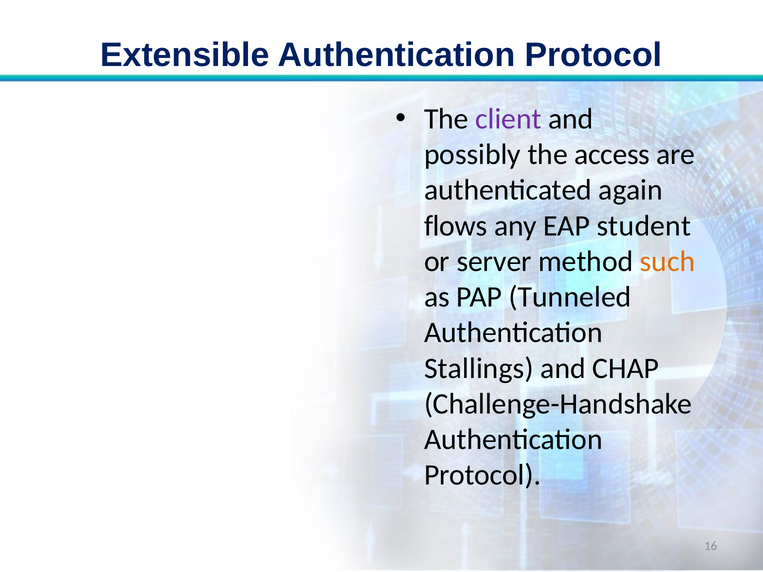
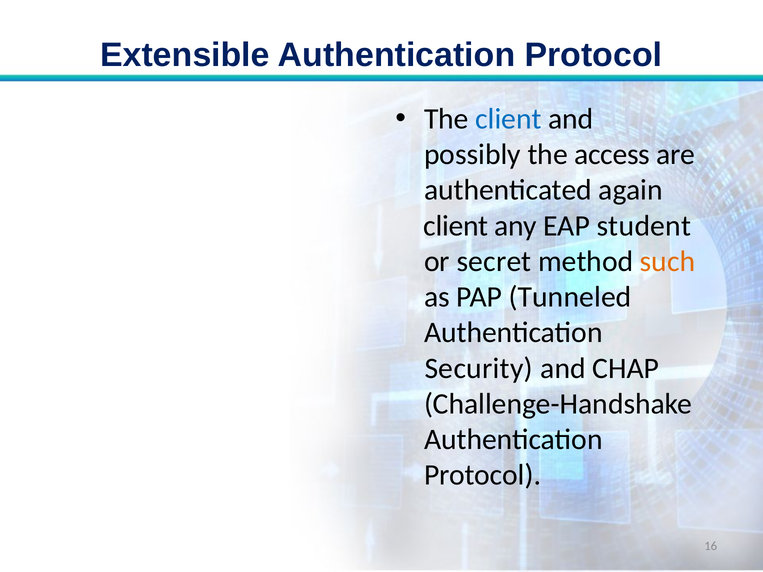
client at (508, 119) colour: purple -> blue
flows at (456, 226): flows -> client
server: server -> secret
Stallings: Stallings -> Security
